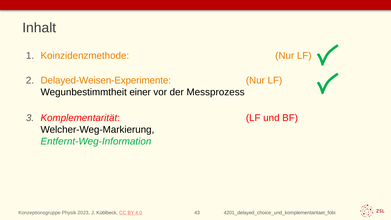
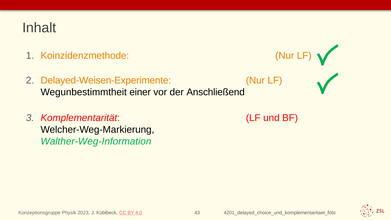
Messprozess: Messprozess -> Anschließend
Entfernt-Weg-Information: Entfernt-Weg-Information -> Walther-Weg-Information
